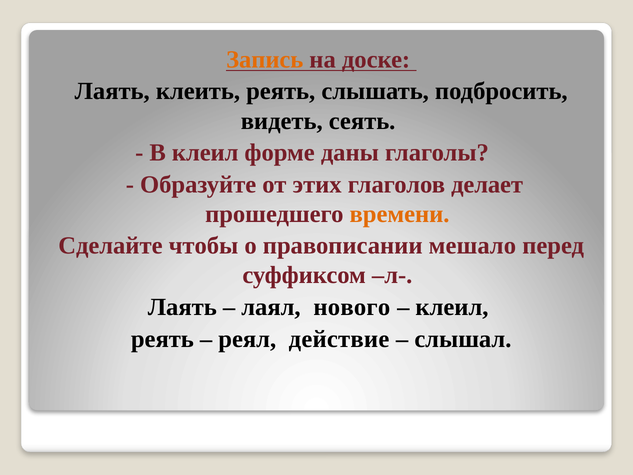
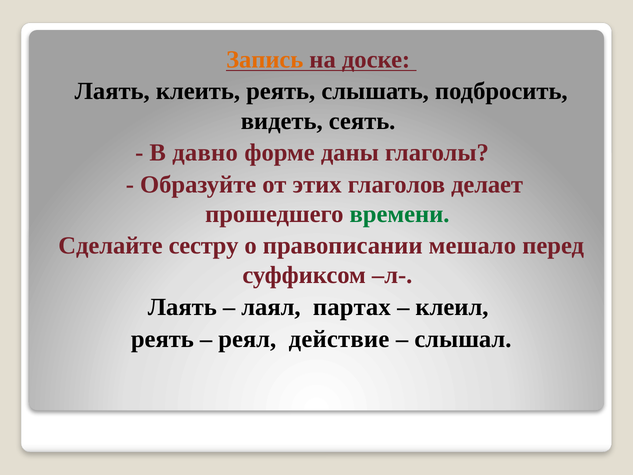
В клеил: клеил -> давно
времени colour: orange -> green
чтобы: чтобы -> сестру
нового: нового -> партах
